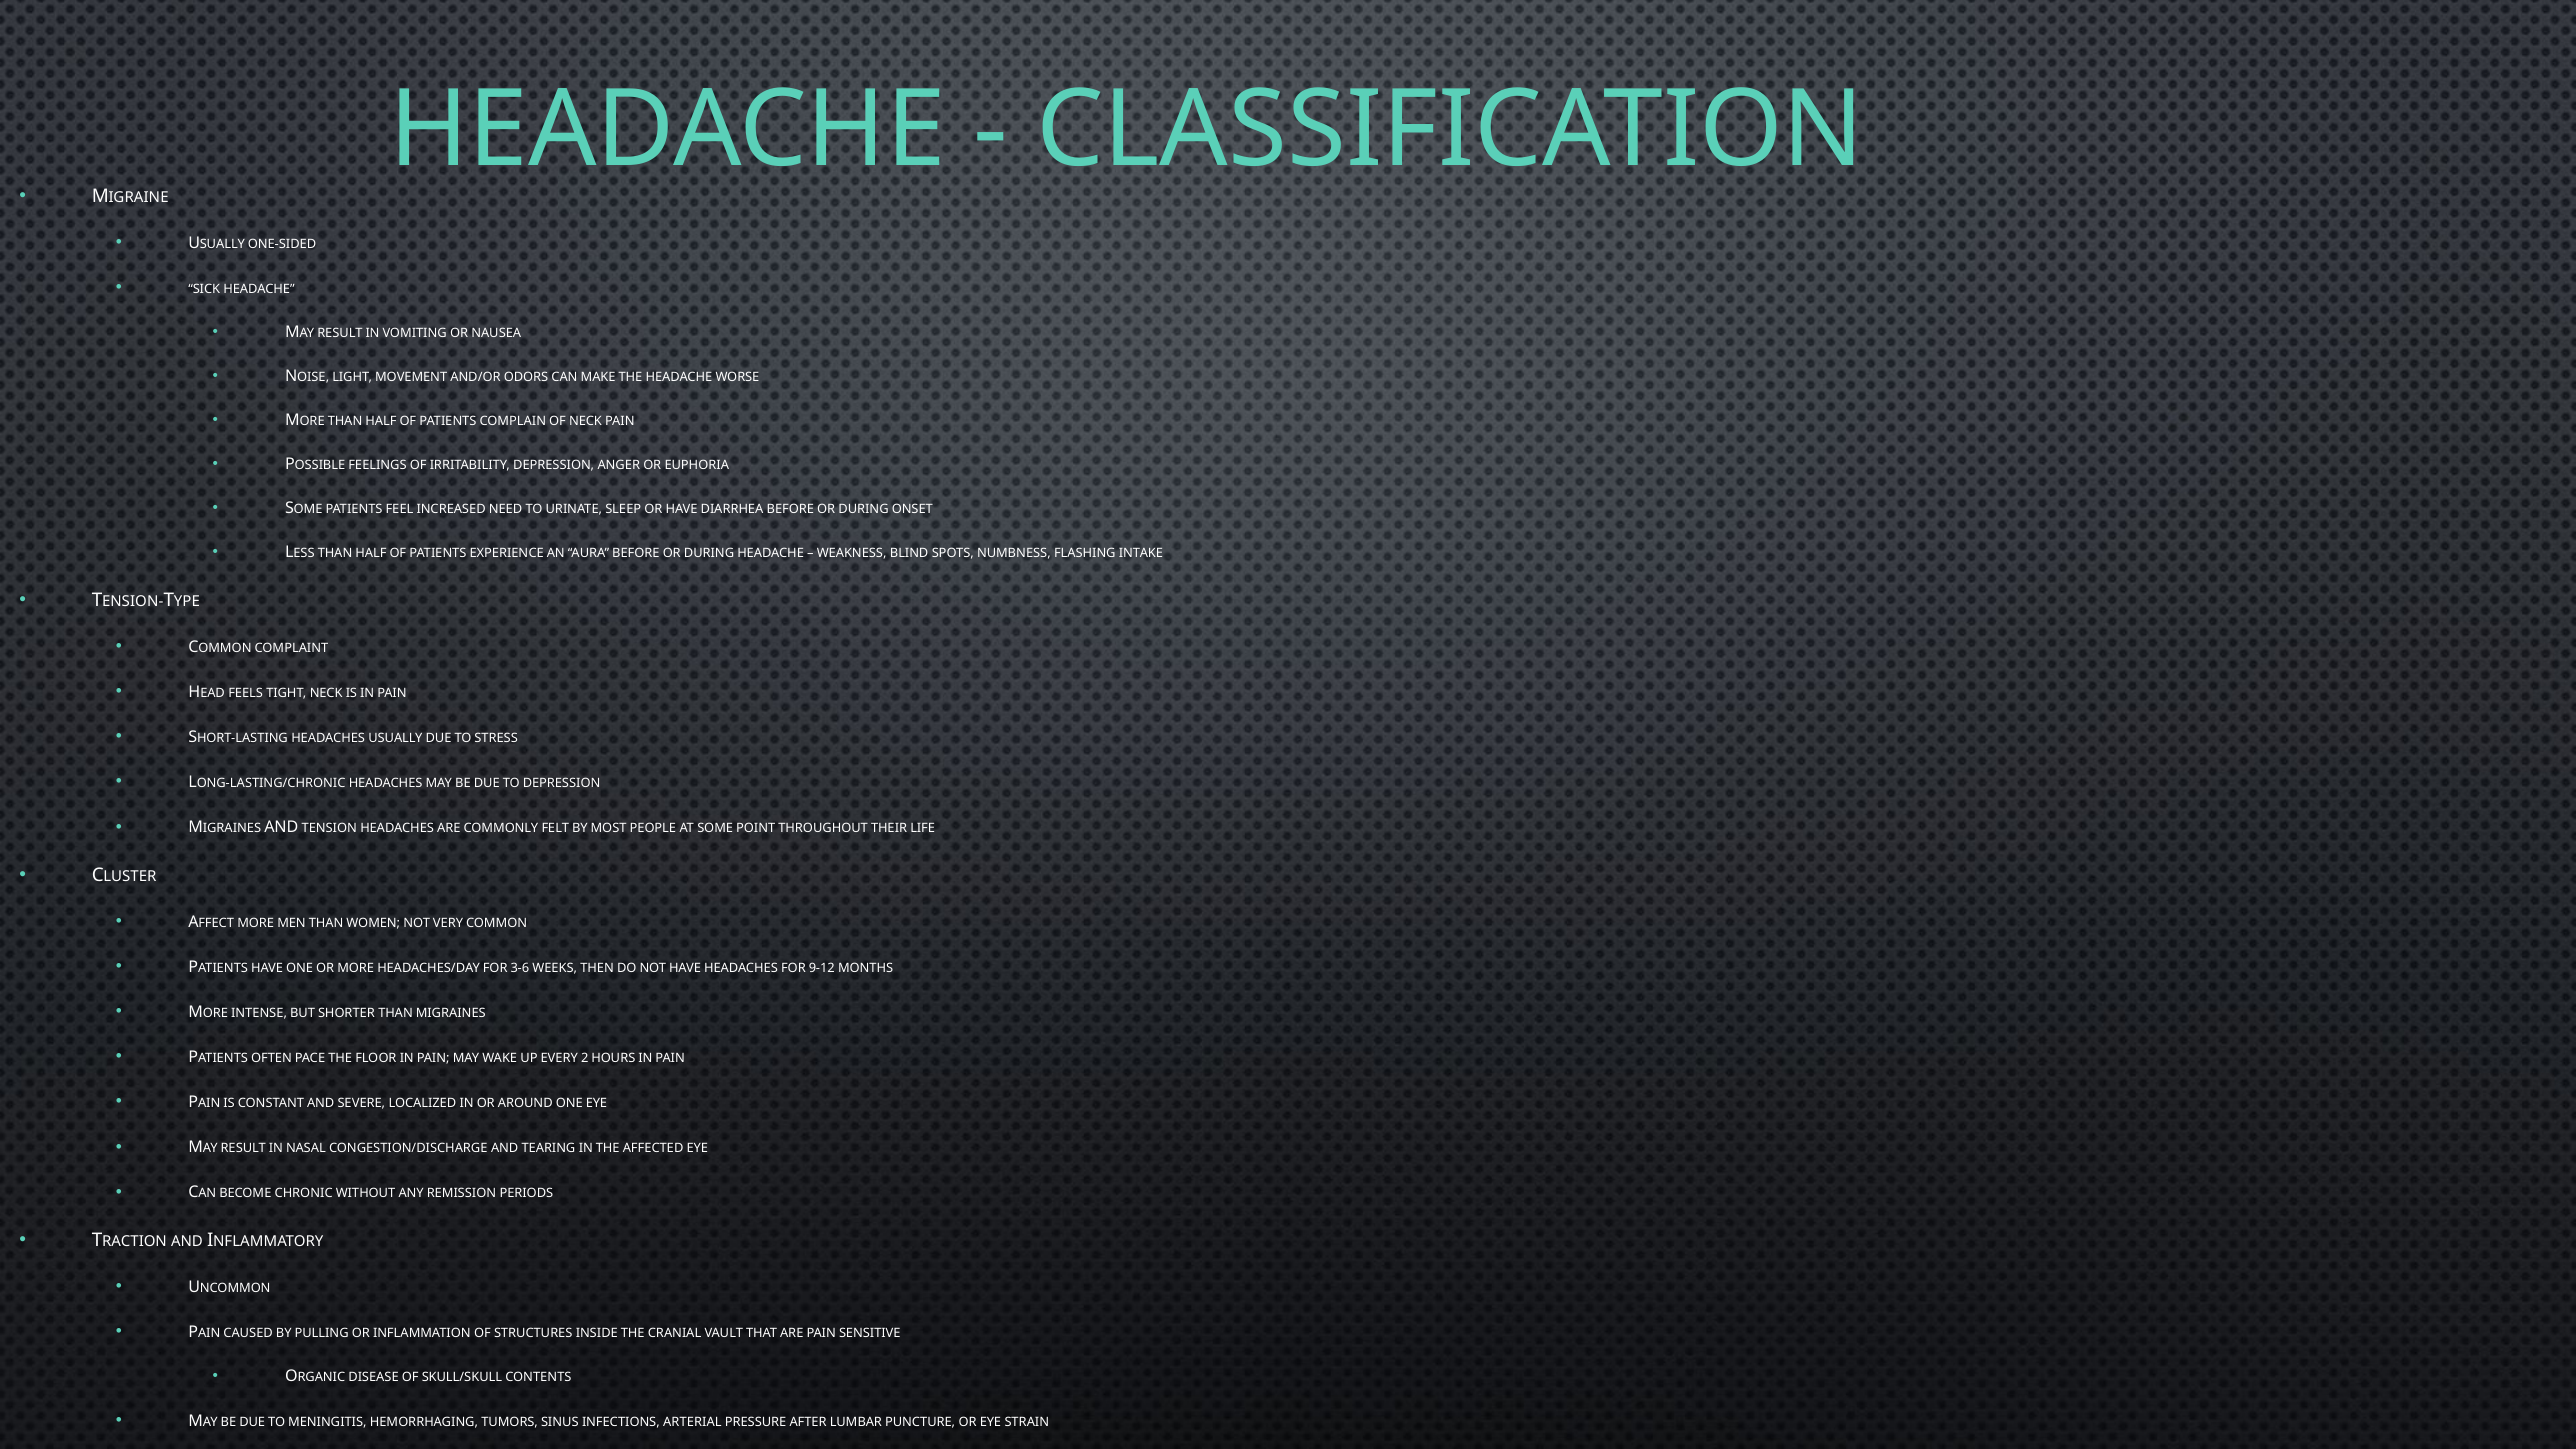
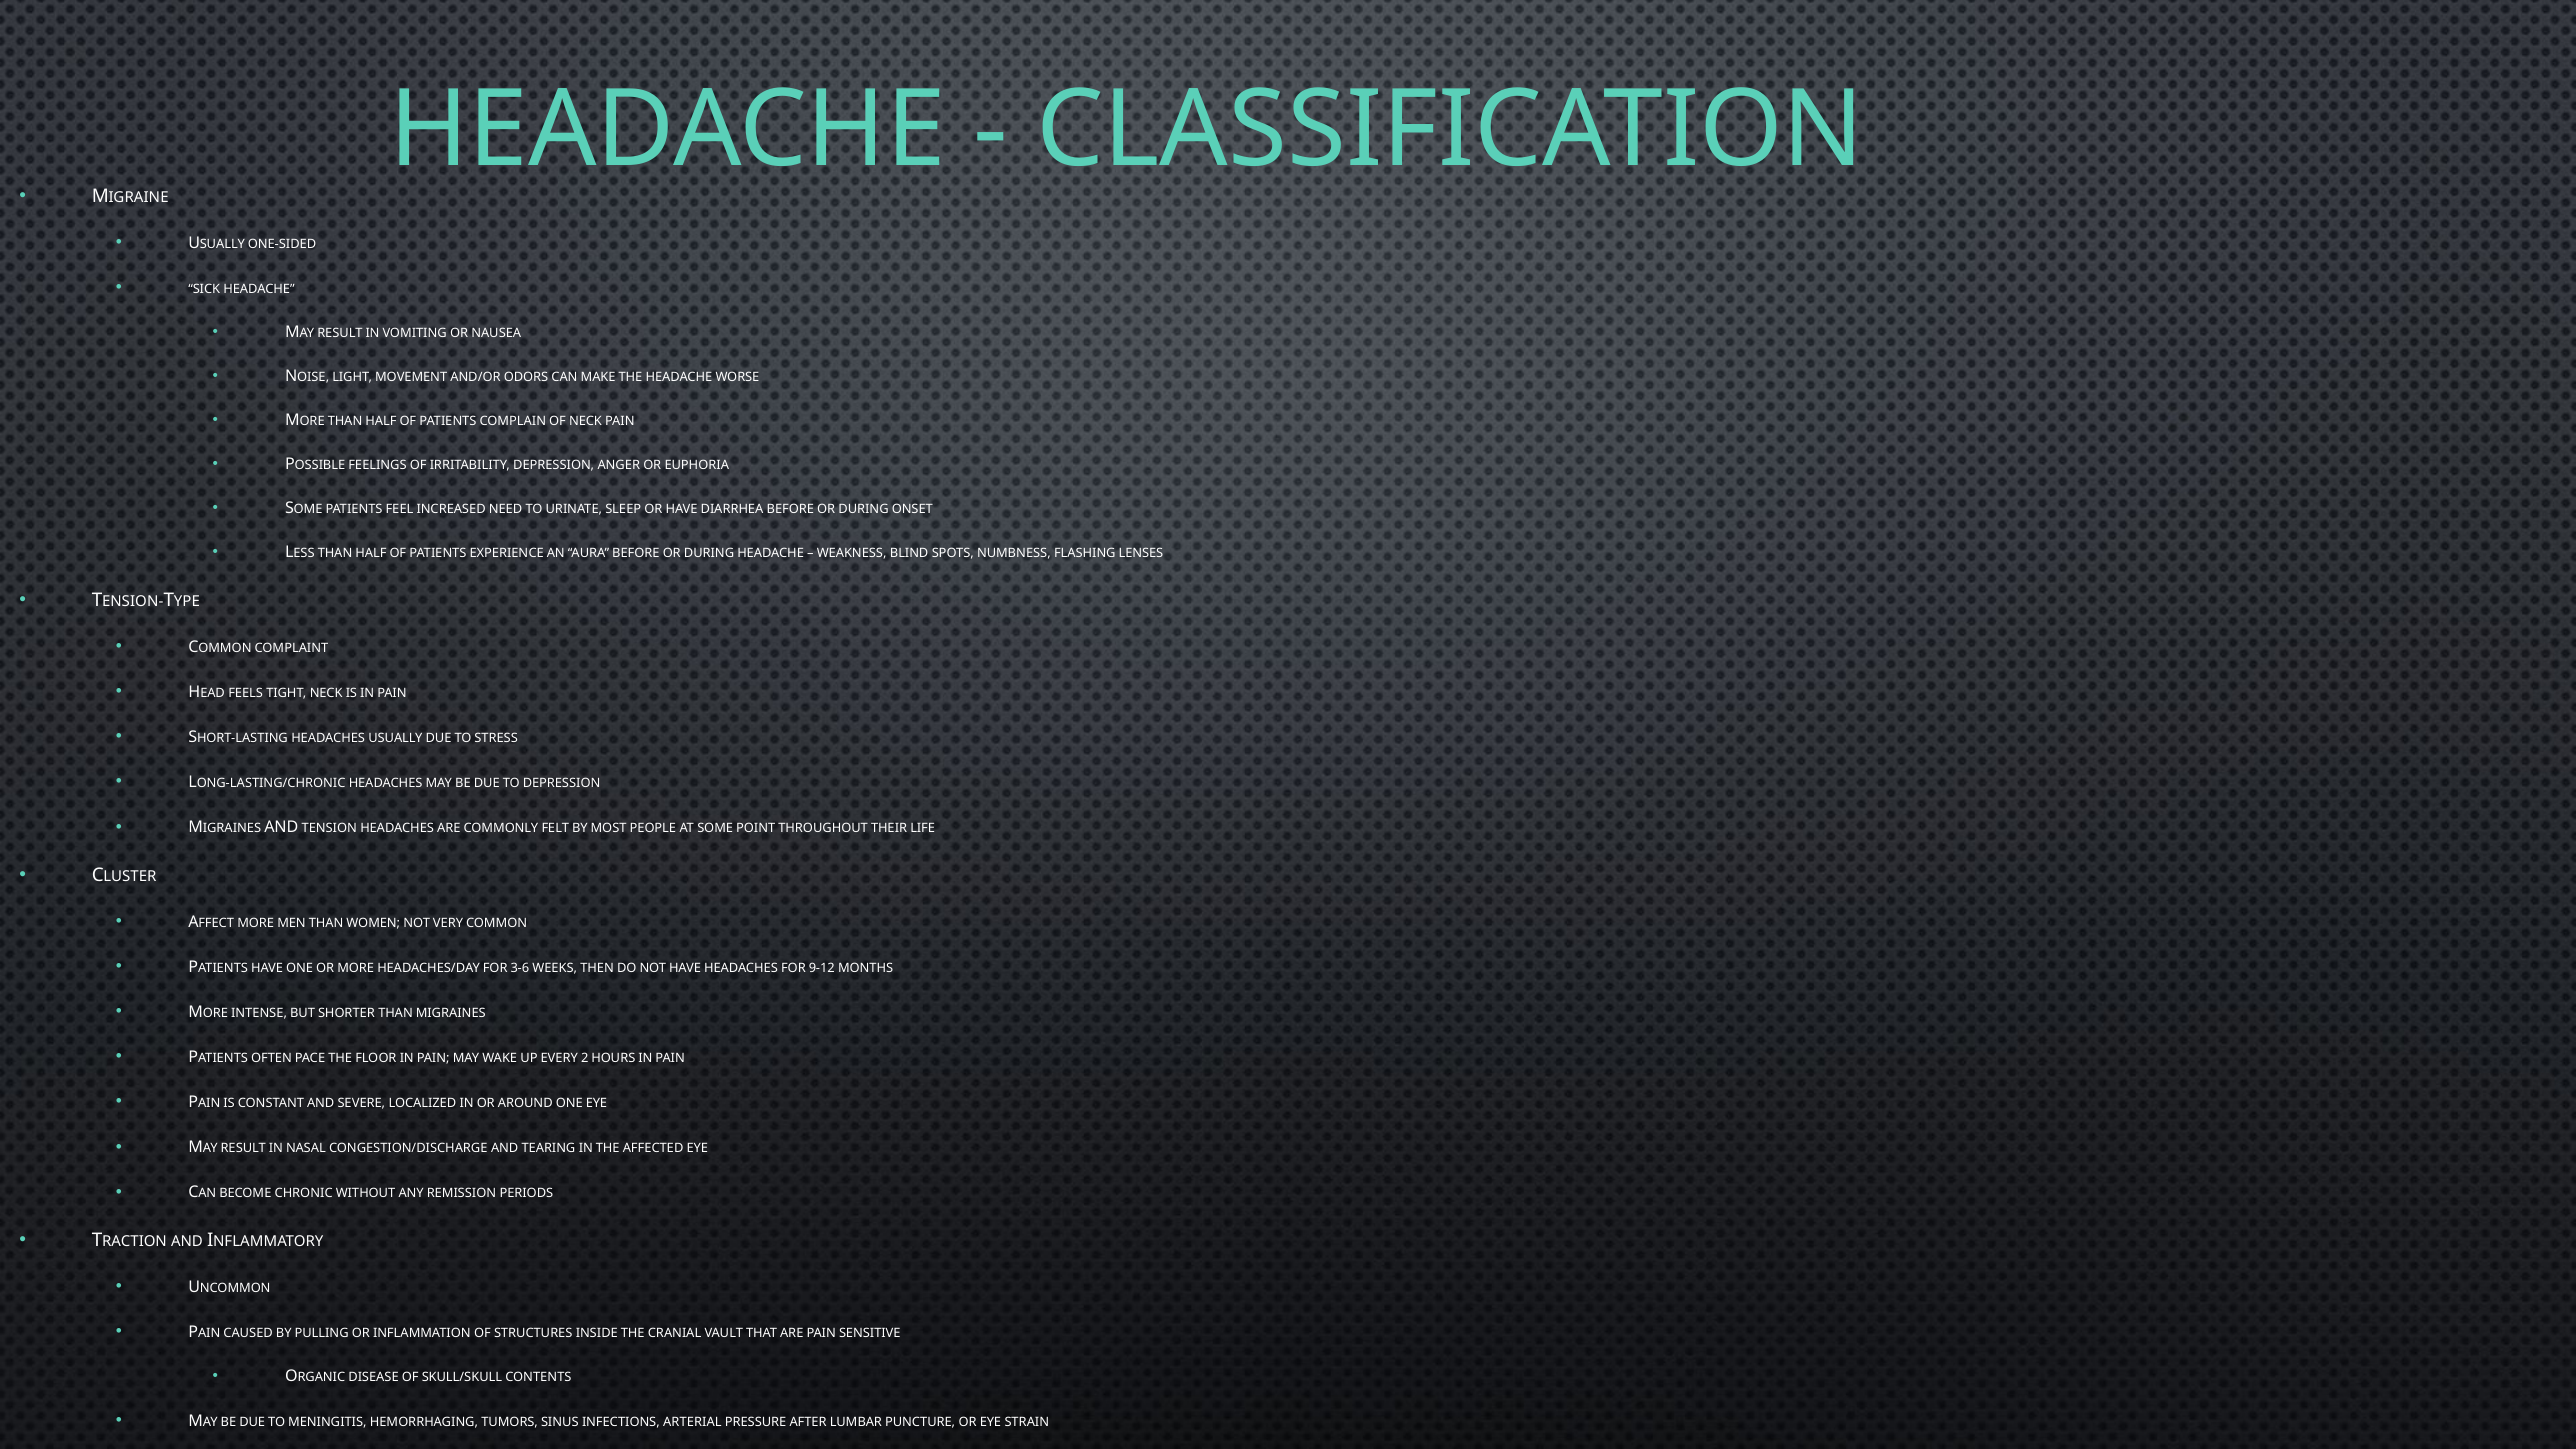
INTAKE: INTAKE -> LENSES
